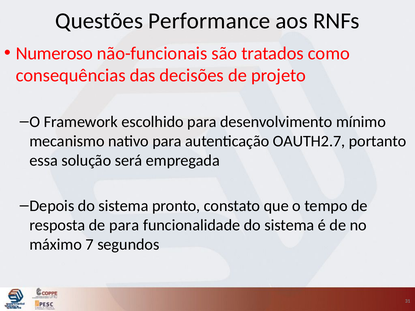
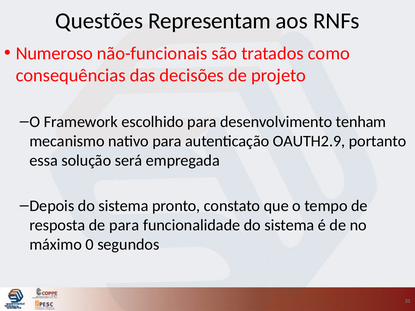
Performance: Performance -> Representam
mínimo: mínimo -> tenham
OAUTH2.7: OAUTH2.7 -> OAUTH2.9
7: 7 -> 0
